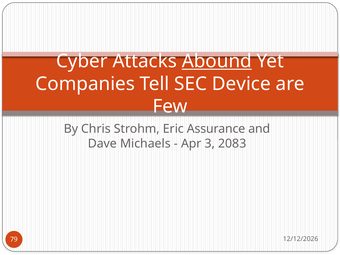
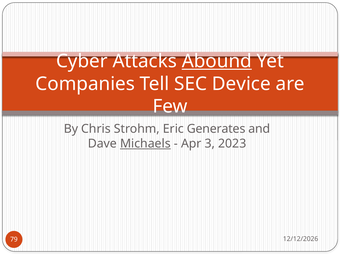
Assurance: Assurance -> Generates
Michaels underline: none -> present
2083: 2083 -> 2023
